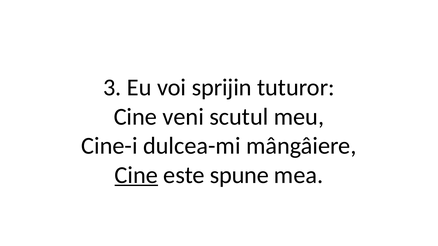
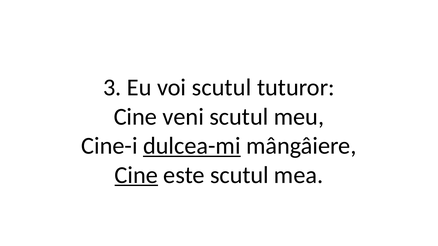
voi sprijin: sprijin -> scutul
dulcea-mi underline: none -> present
este spune: spune -> scutul
